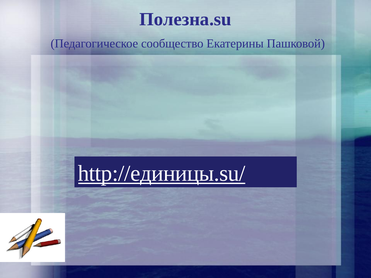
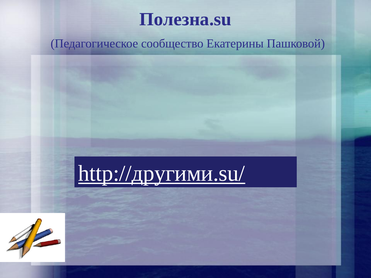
http://единицы.su/: http://единицы.su/ -> http://другими.su/
